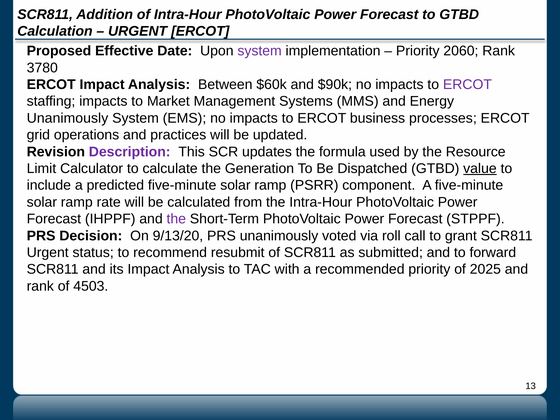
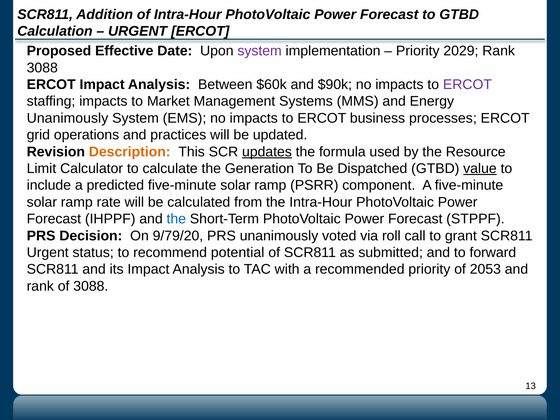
2060: 2060 -> 2029
3780 at (42, 68): 3780 -> 3088
Description colour: purple -> orange
updates underline: none -> present
the at (176, 219) colour: purple -> blue
9/13/20: 9/13/20 -> 9/79/20
resubmit: resubmit -> potential
2025: 2025 -> 2053
of 4503: 4503 -> 3088
